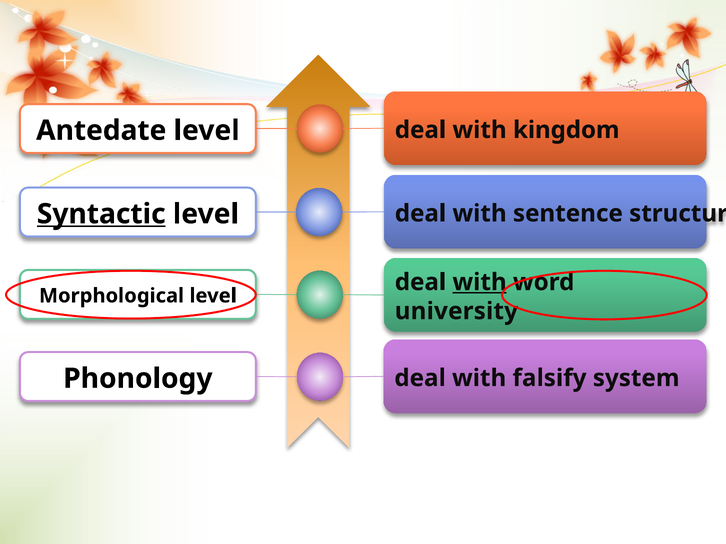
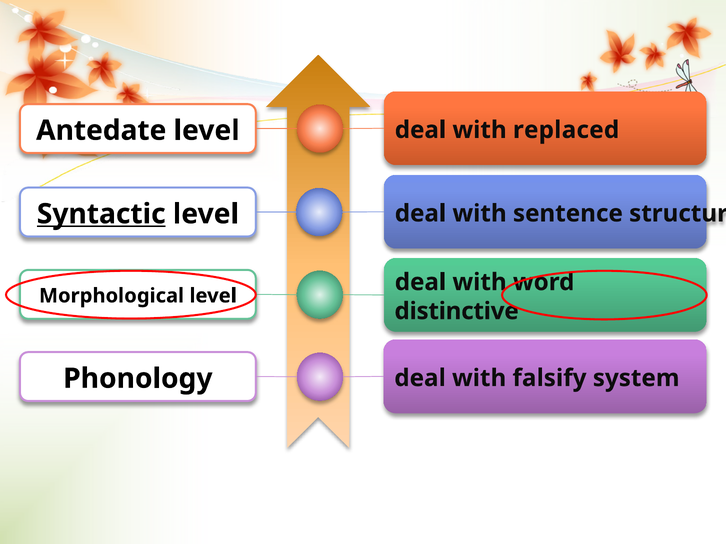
kingdom: kingdom -> replaced
with at (480, 282) underline: present -> none
university: university -> distinctive
